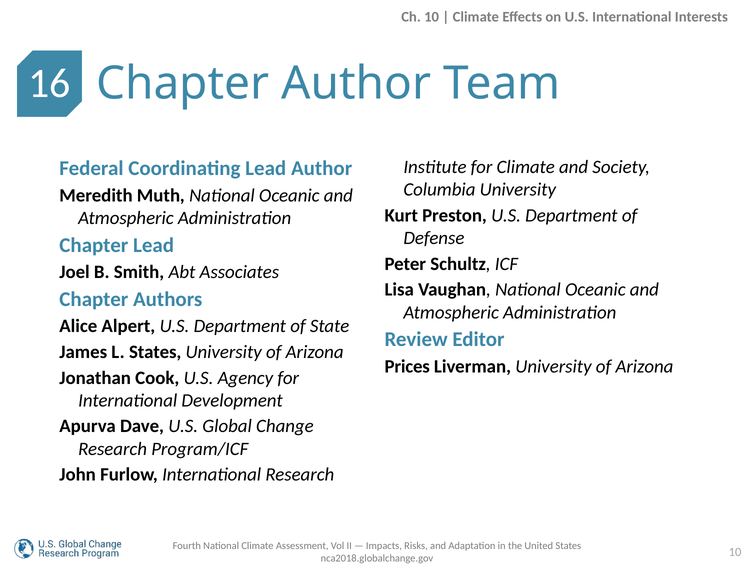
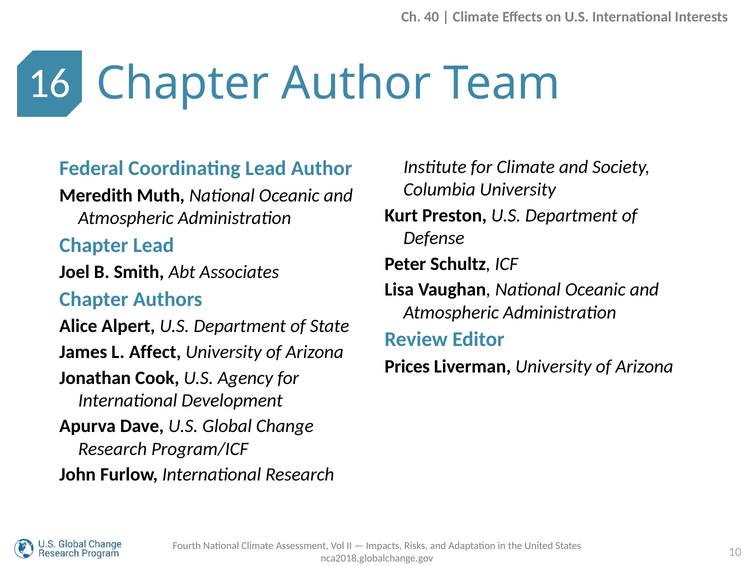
Ch 10: 10 -> 40
L States: States -> Affect
